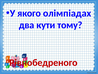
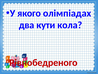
тому: тому -> кола
